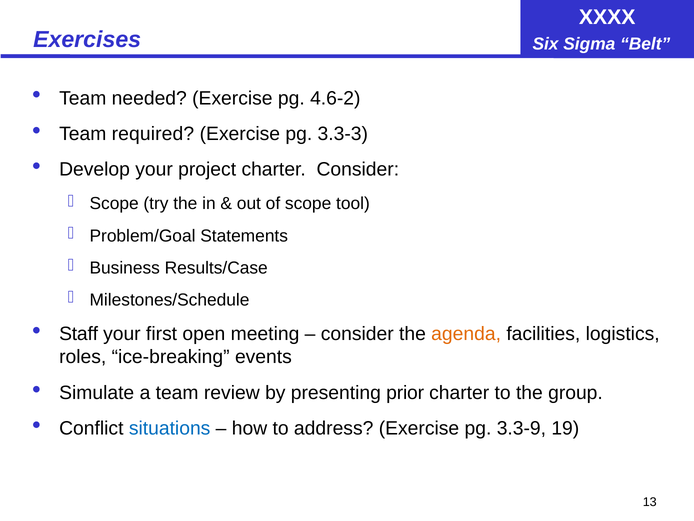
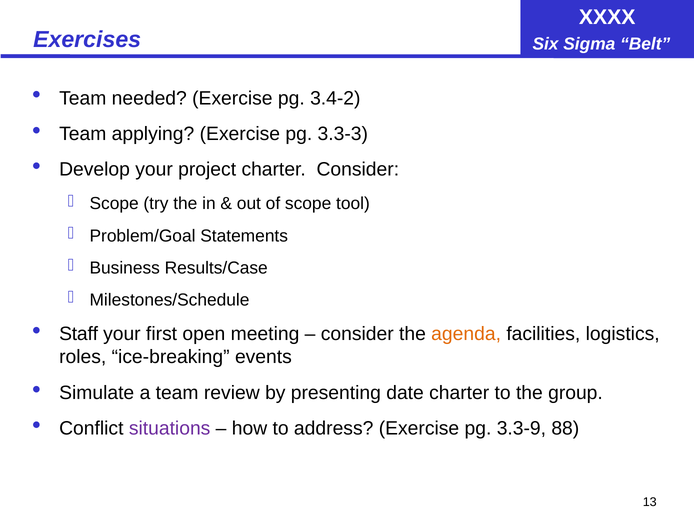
4.6-2: 4.6-2 -> 3.4-2
required: required -> applying
prior: prior -> date
situations colour: blue -> purple
19: 19 -> 88
